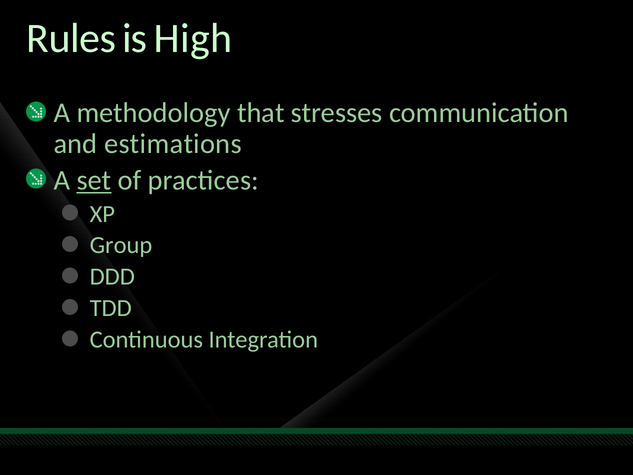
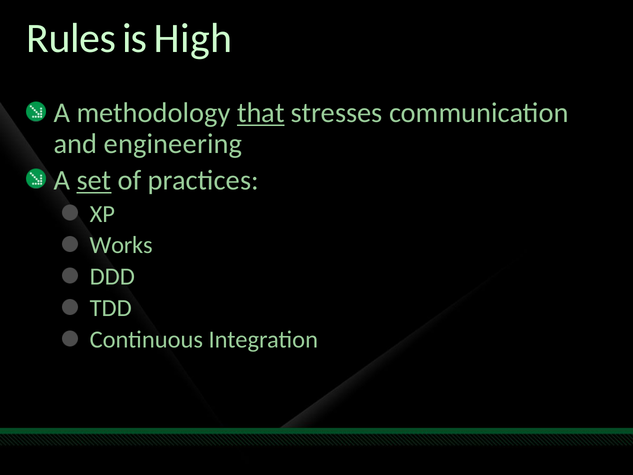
that underline: none -> present
estimations: estimations -> engineering
Group: Group -> Works
